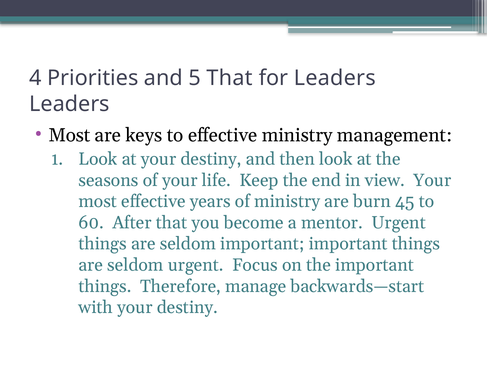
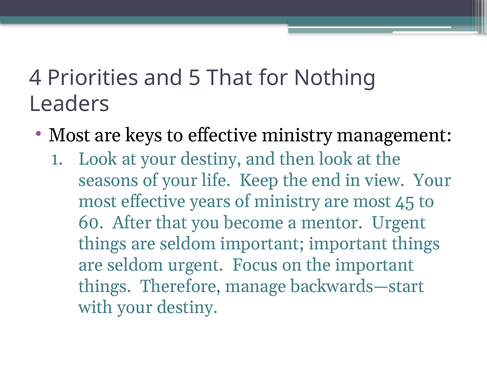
for Leaders: Leaders -> Nothing
are burn: burn -> most
